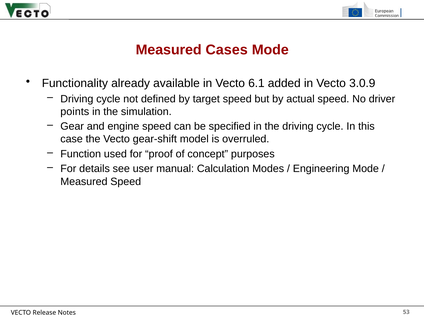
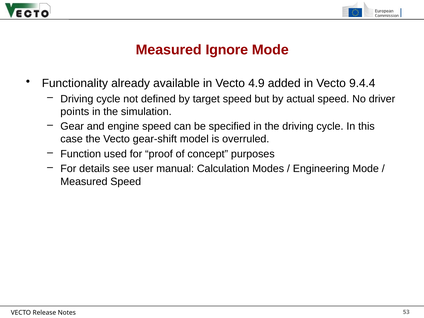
Cases: Cases -> Ignore
6.1: 6.1 -> 4.9
3.0.9: 3.0.9 -> 9.4.4
